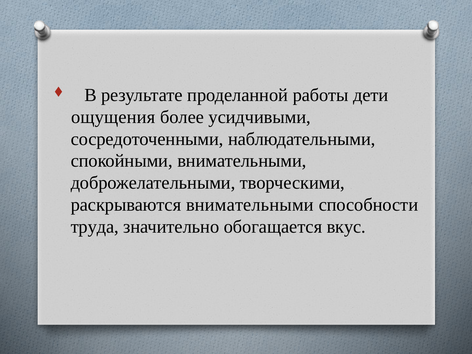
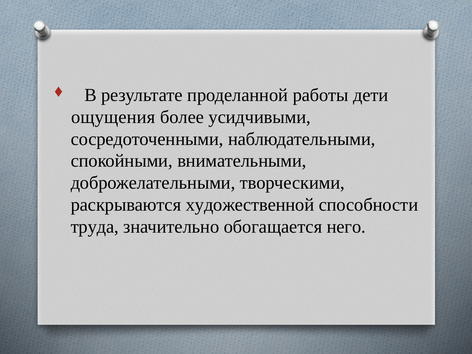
раскрываются внимательными: внимательными -> художественной
вкус: вкус -> него
